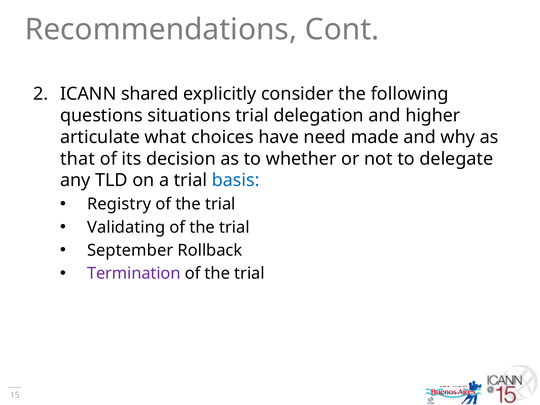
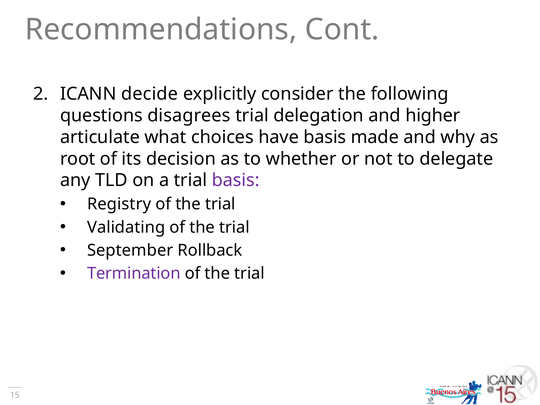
shared: shared -> decide
situations: situations -> disagrees
have need: need -> basis
that: that -> root
basis at (236, 180) colour: blue -> purple
